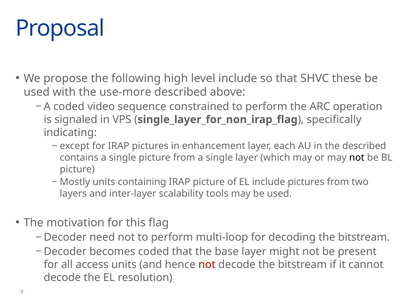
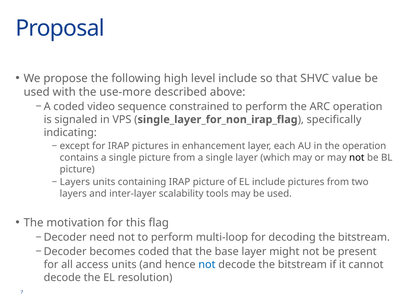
these: these -> value
the described: described -> operation
Mostly at (75, 182): Mostly -> Layers
not at (207, 265) colour: red -> blue
